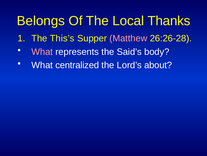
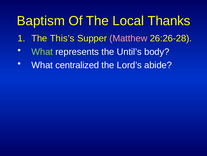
Belongs: Belongs -> Baptism
What at (42, 52) colour: pink -> light green
Said’s: Said’s -> Until’s
about: about -> abide
